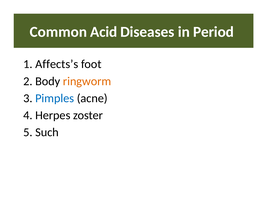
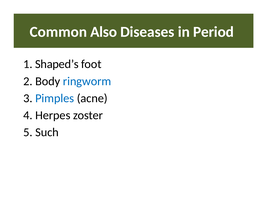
Acid: Acid -> Also
Affects’s: Affects’s -> Shaped’s
ringworm colour: orange -> blue
